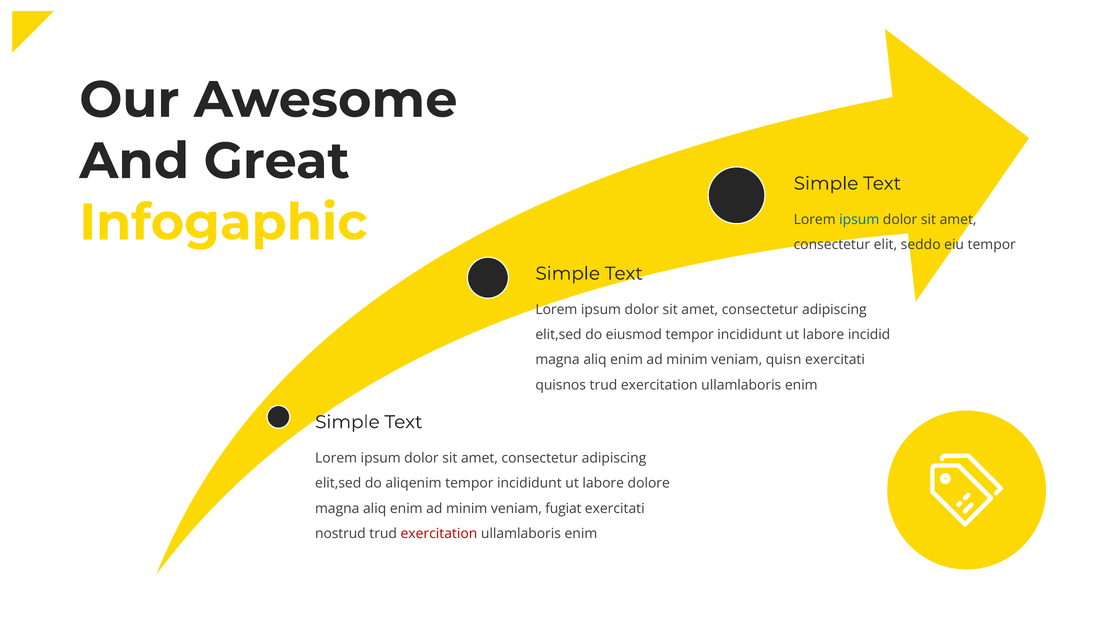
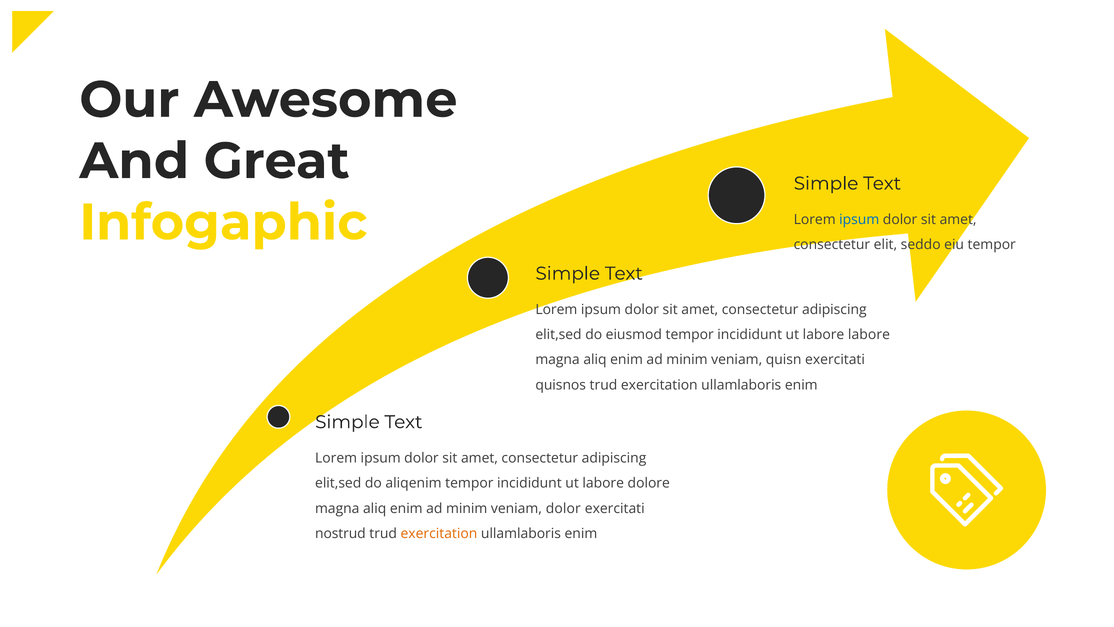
labore incidid: incidid -> labore
veniam fugiat: fugiat -> dolor
exercitation at (439, 533) colour: red -> orange
